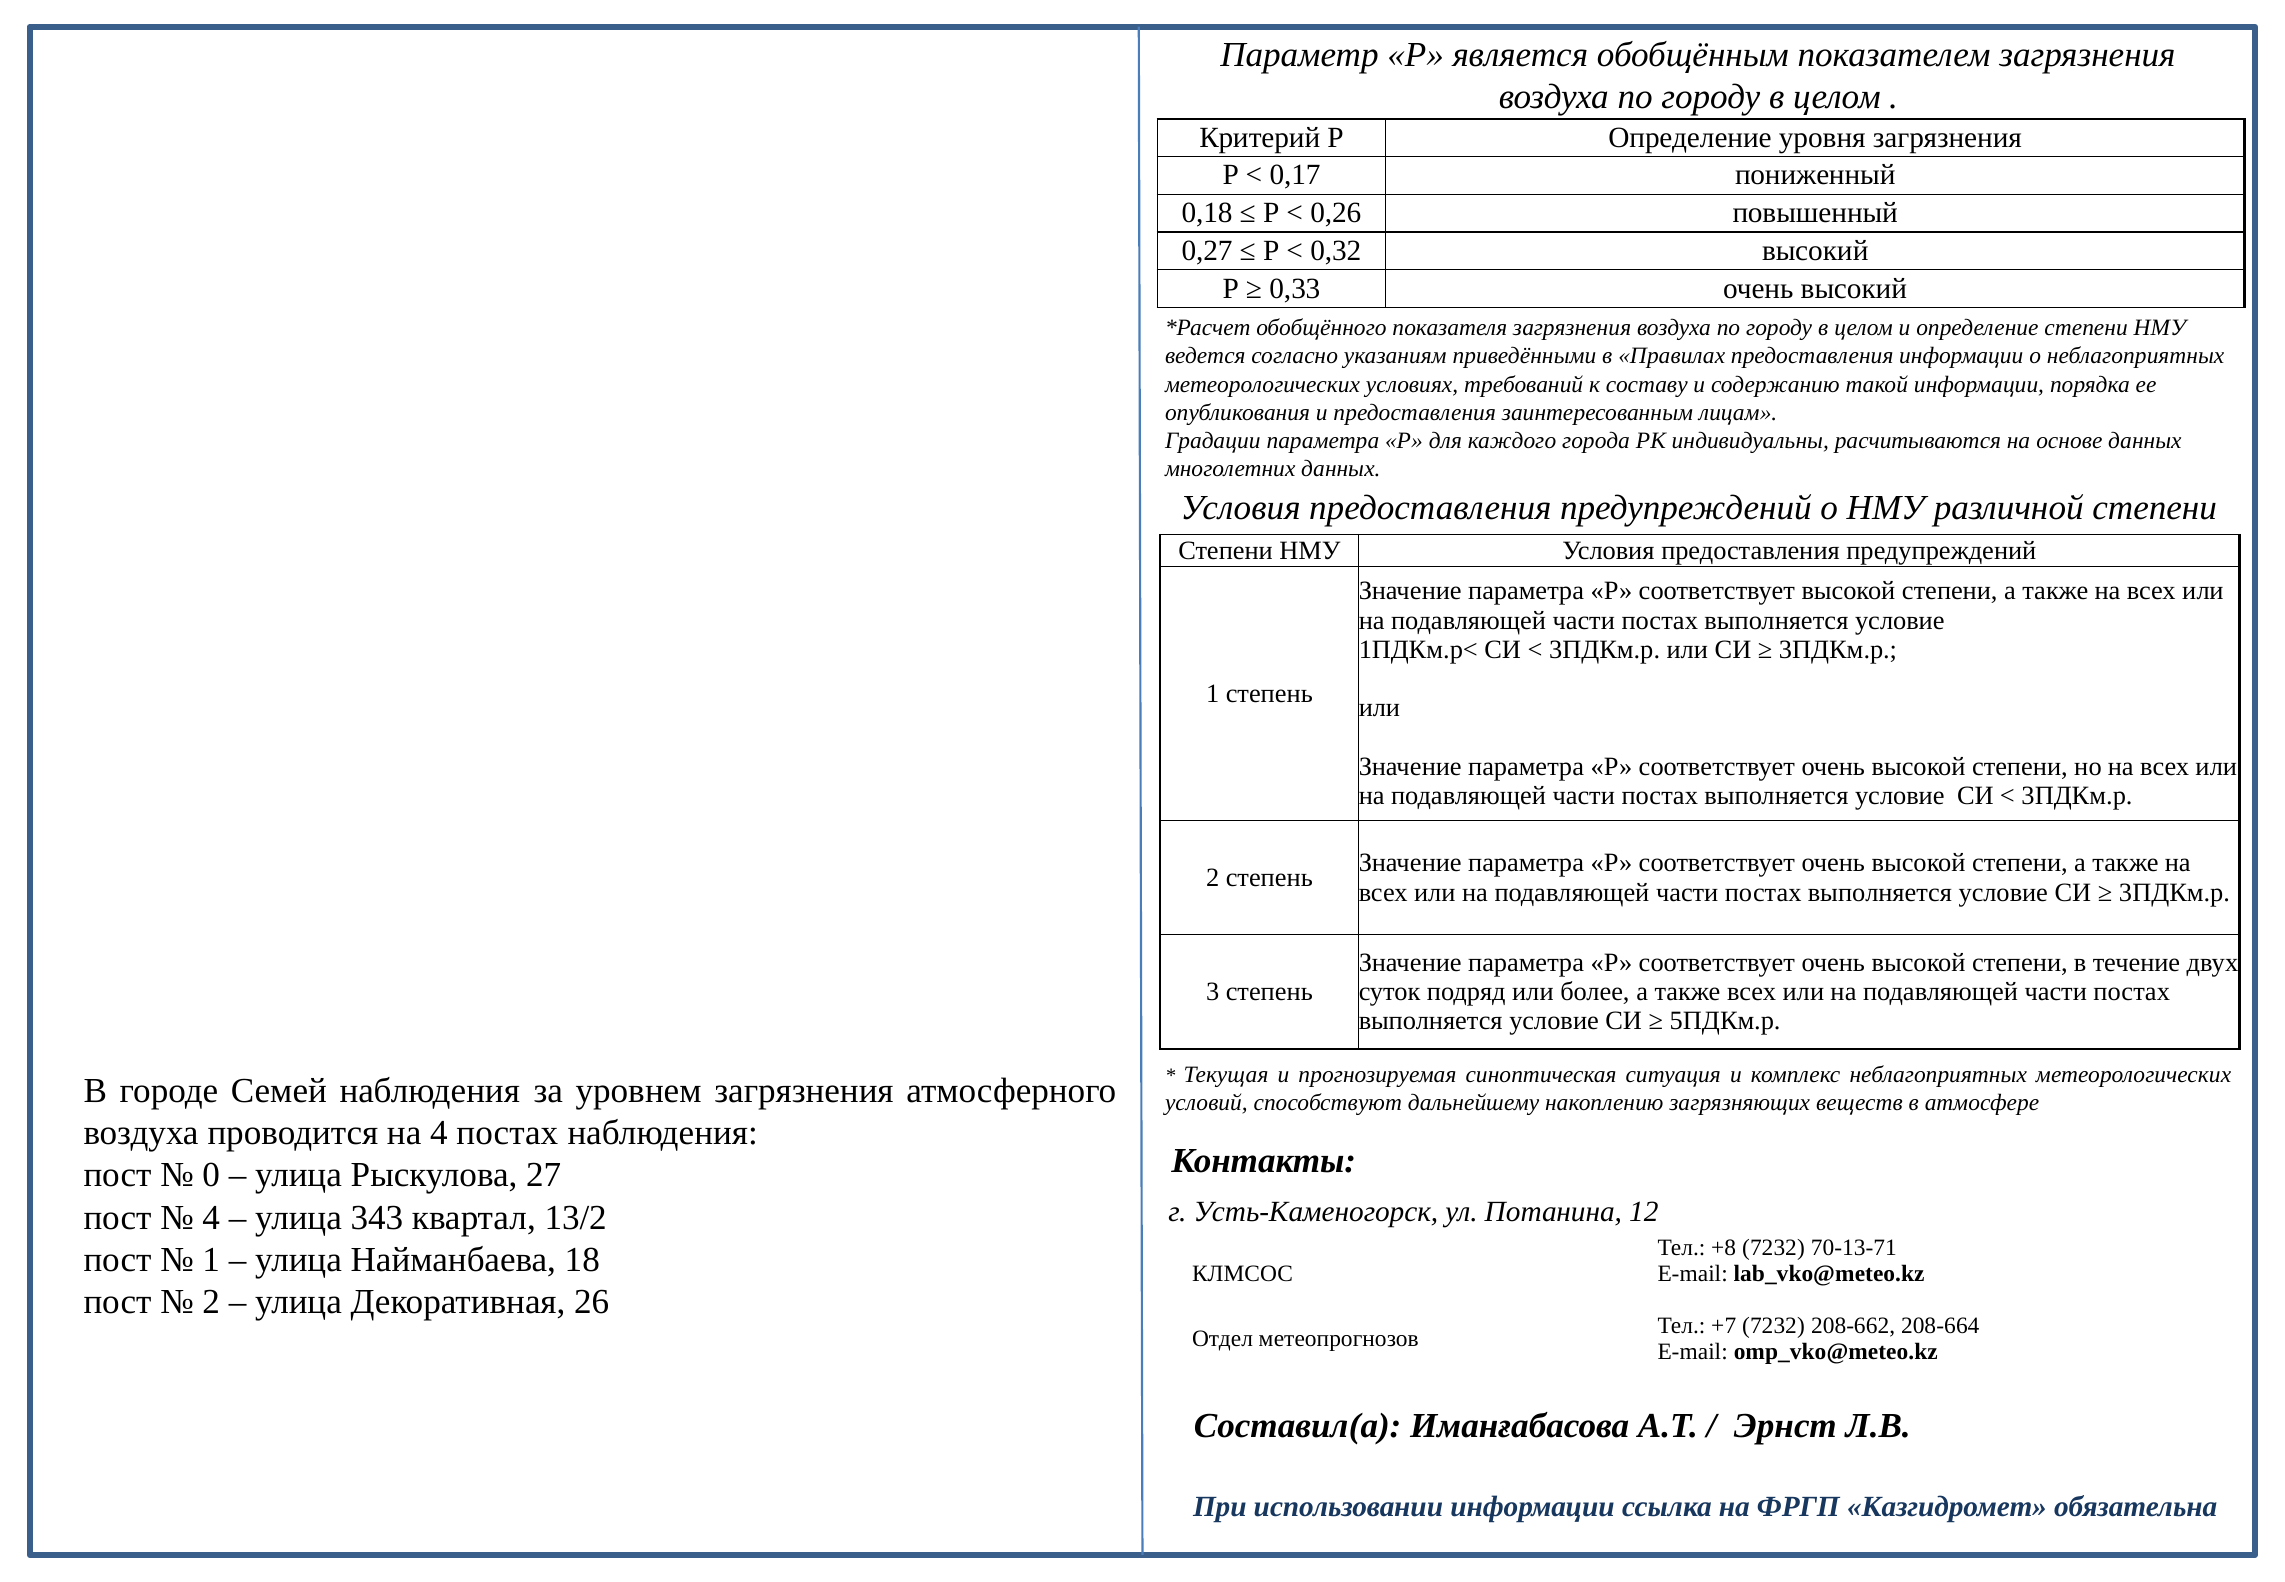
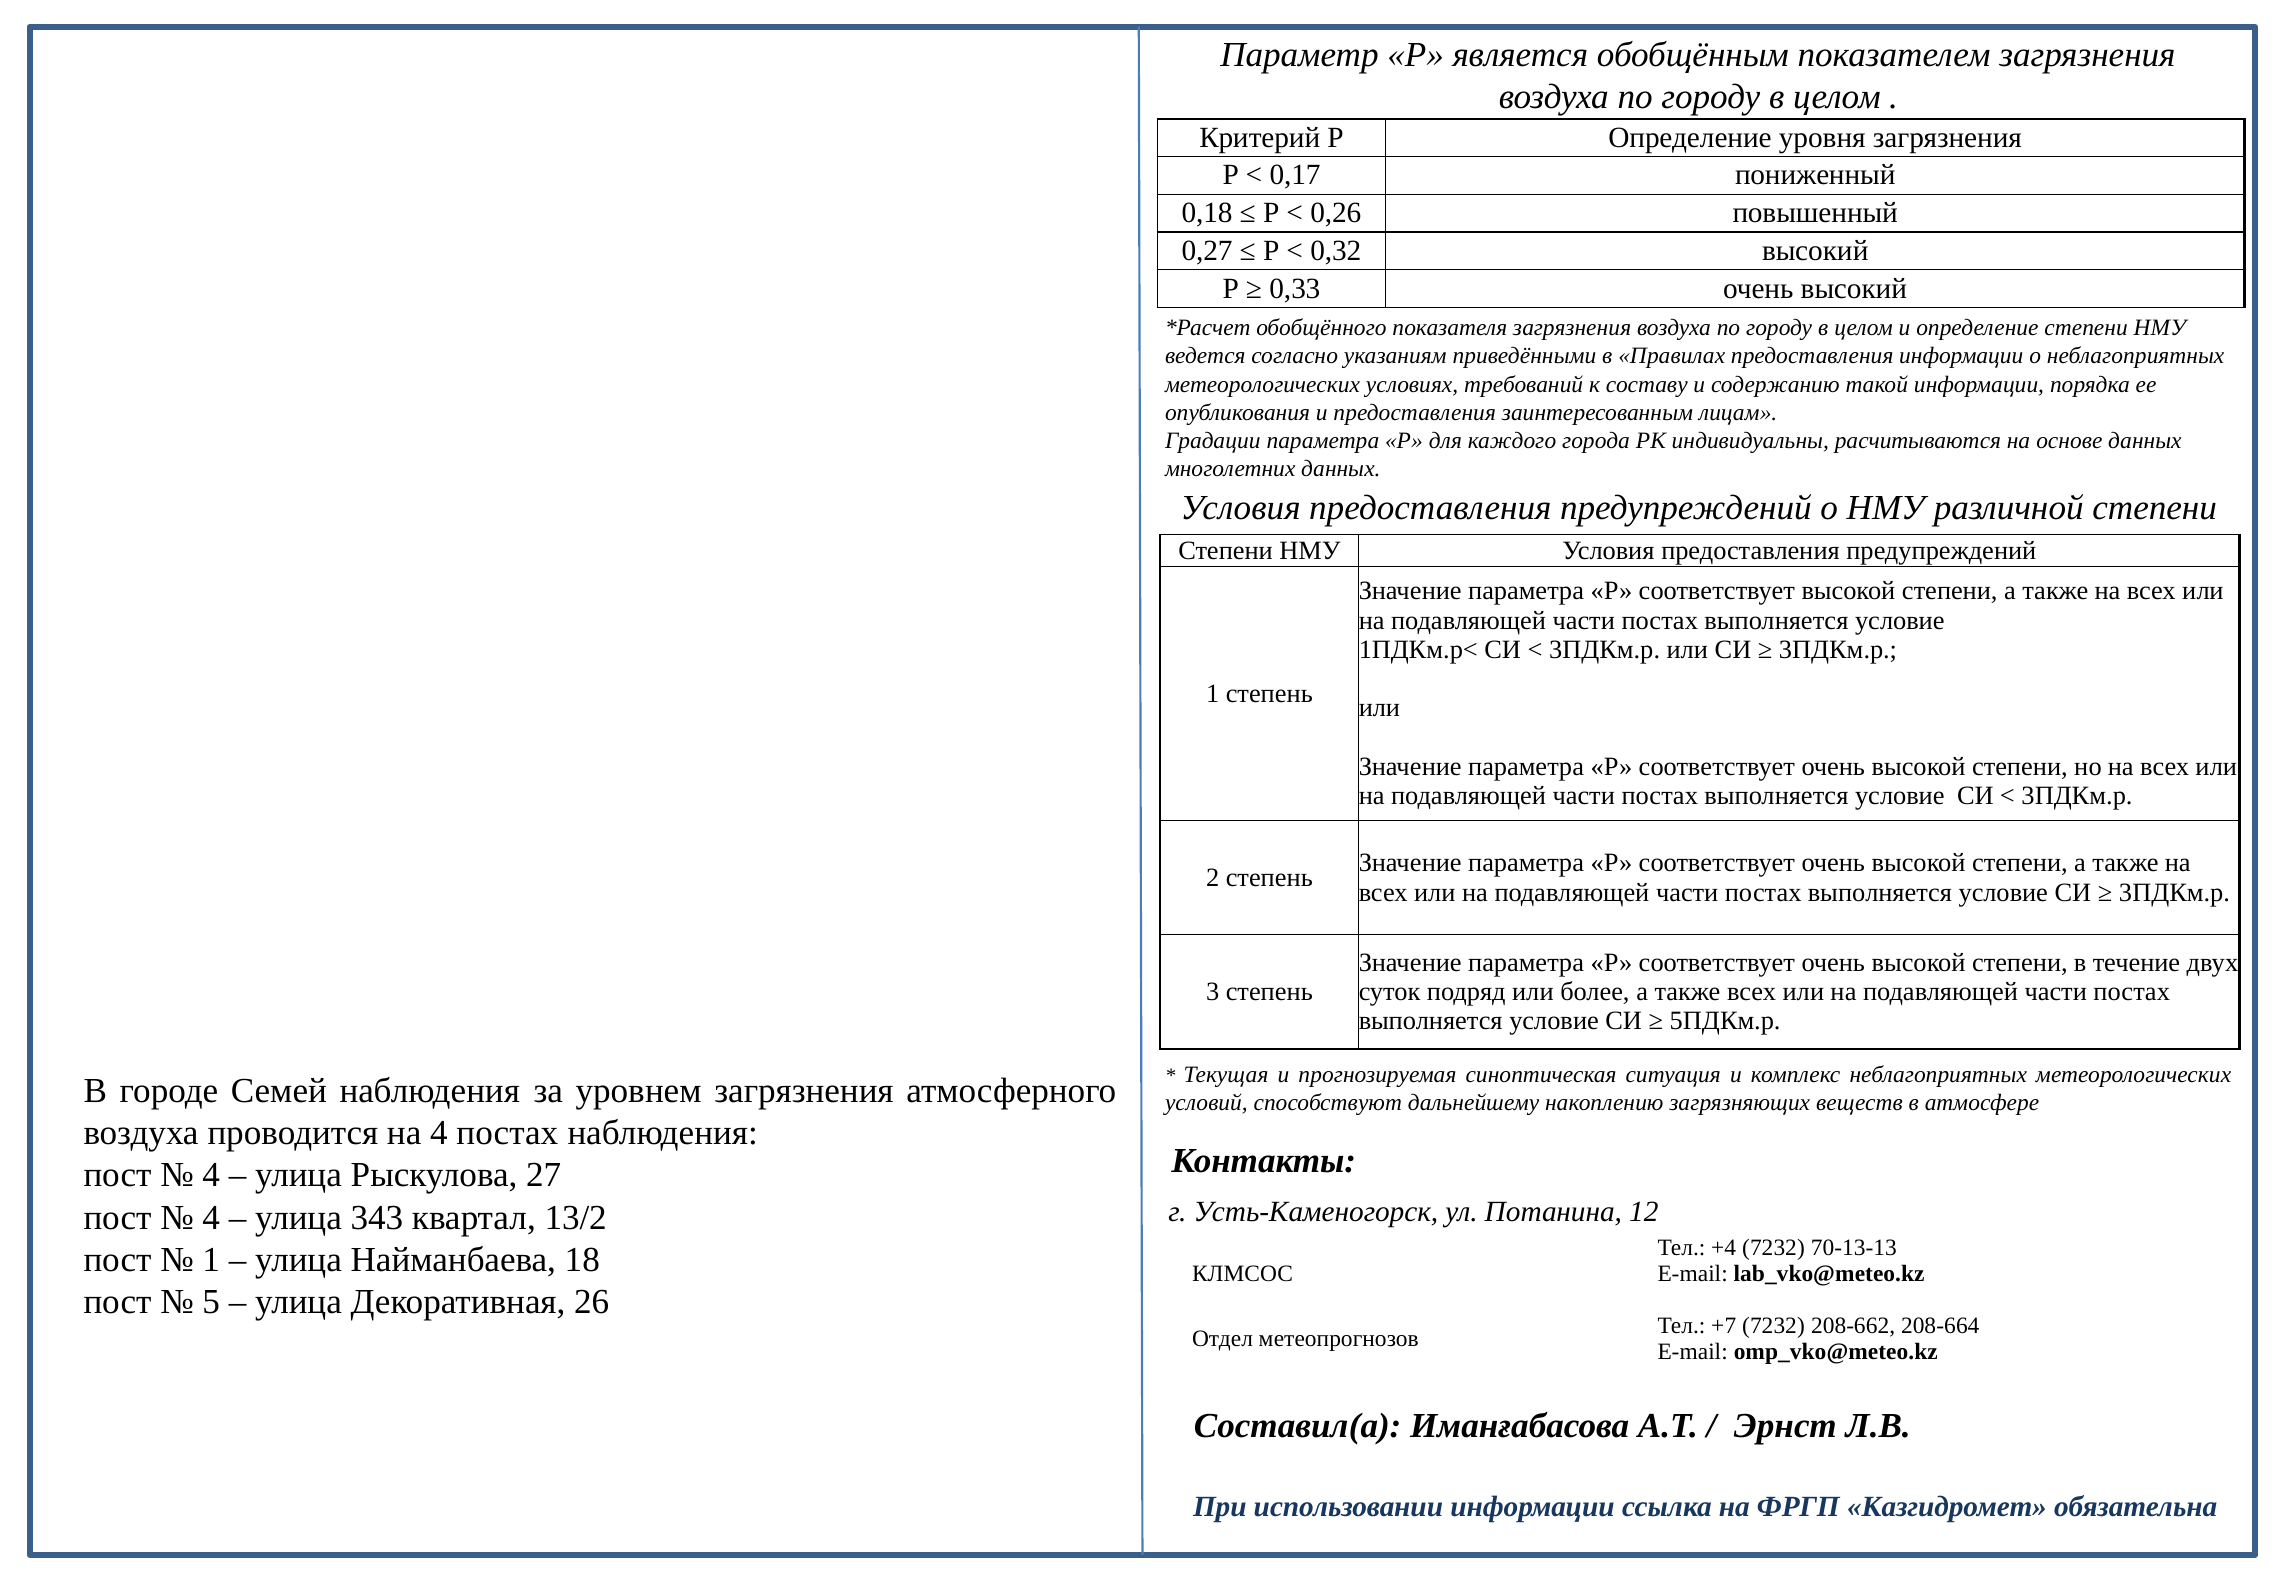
0 at (211, 1175): 0 -> 4
+8: +8 -> +4
70-13-71: 70-13-71 -> 70-13-13
2 at (211, 1302): 2 -> 5
